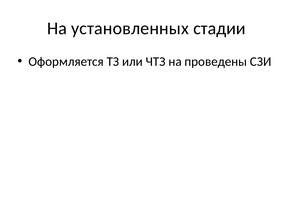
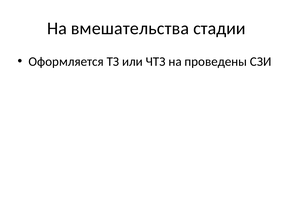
установленных: установленных -> вмешательства
